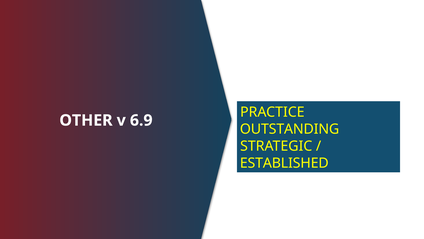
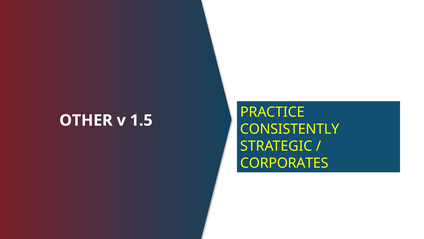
6.9: 6.9 -> 1.5
OUTSTANDING: OUTSTANDING -> CONSISTENTLY
ESTABLISHED: ESTABLISHED -> CORPORATES
